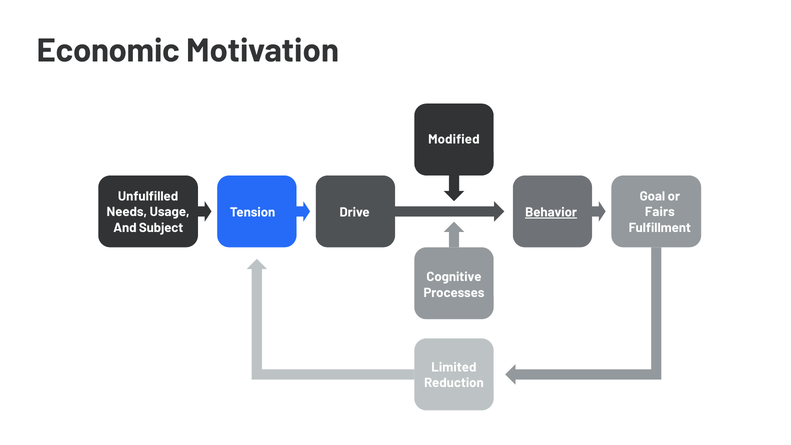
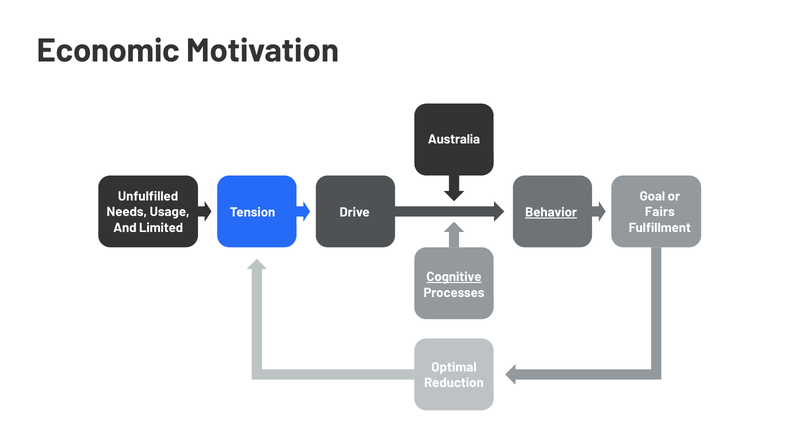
Modified: Modified -> Australia
Subject: Subject -> Limited
Cognitive underline: none -> present
Limited: Limited -> Optimal
